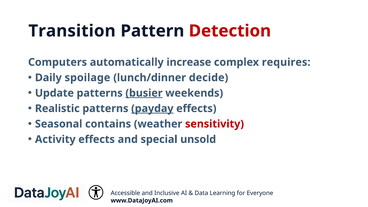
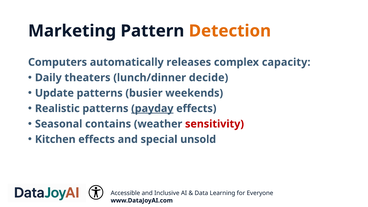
Transition: Transition -> Marketing
Detection colour: red -> orange
increase: increase -> releases
requires: requires -> capacity
spoilage: spoilage -> theaters
busier underline: present -> none
Activity: Activity -> Kitchen
